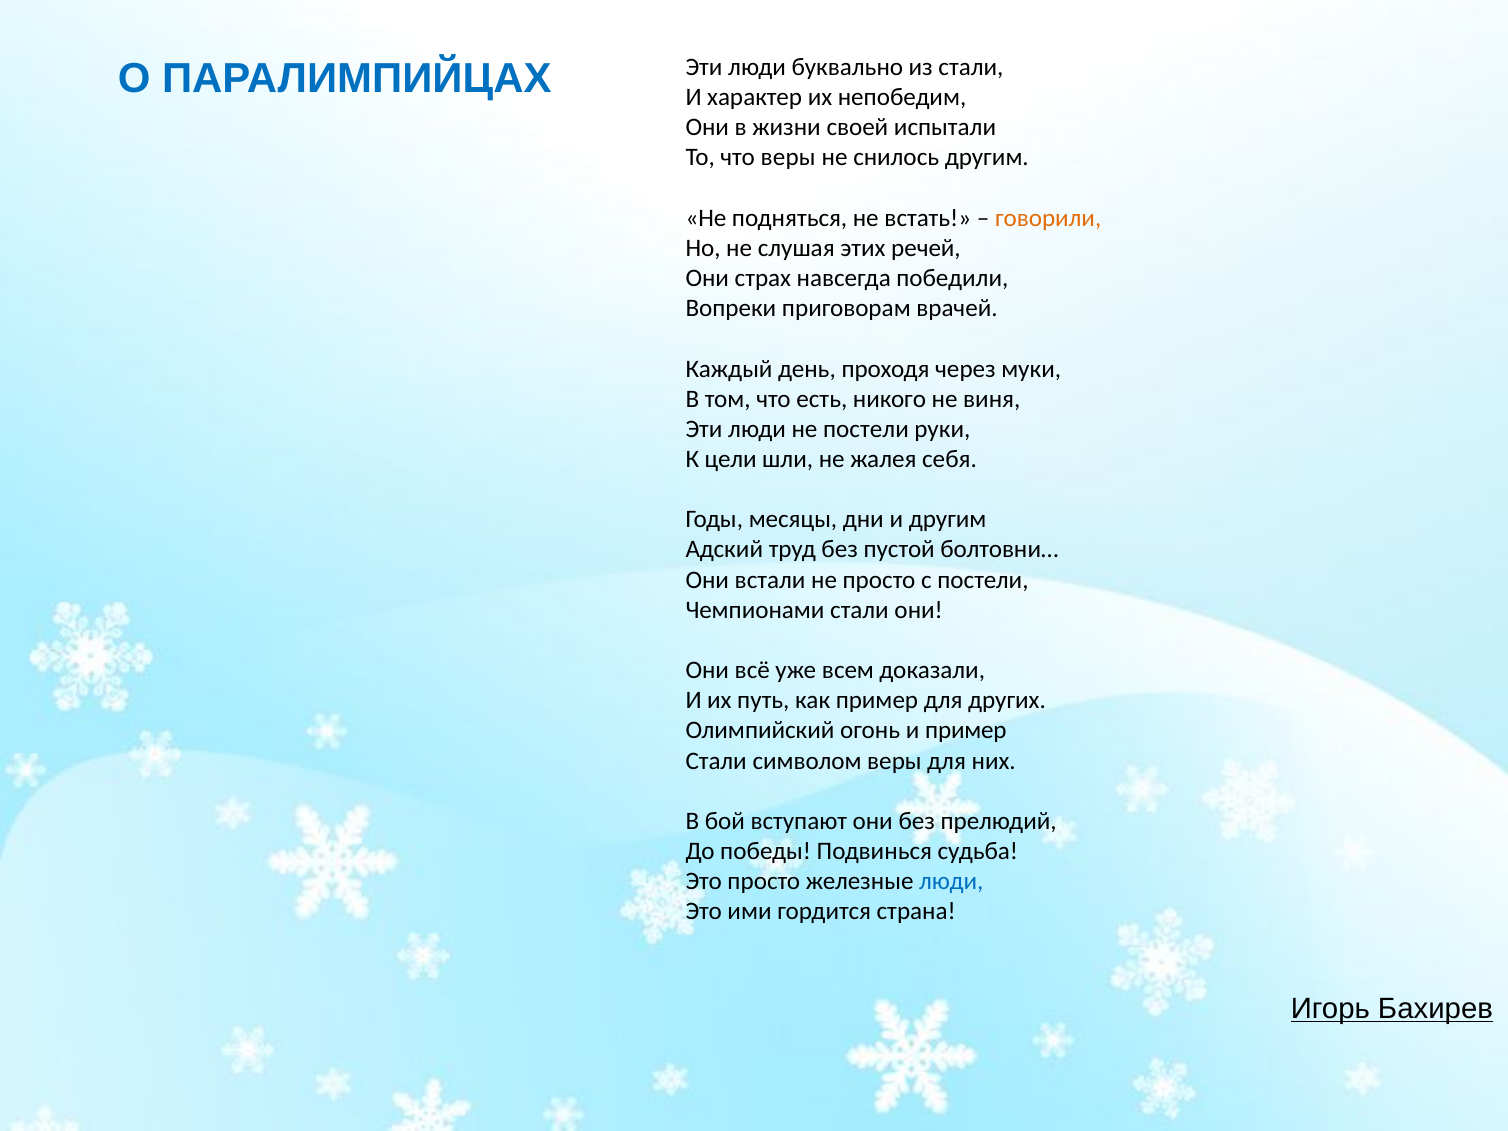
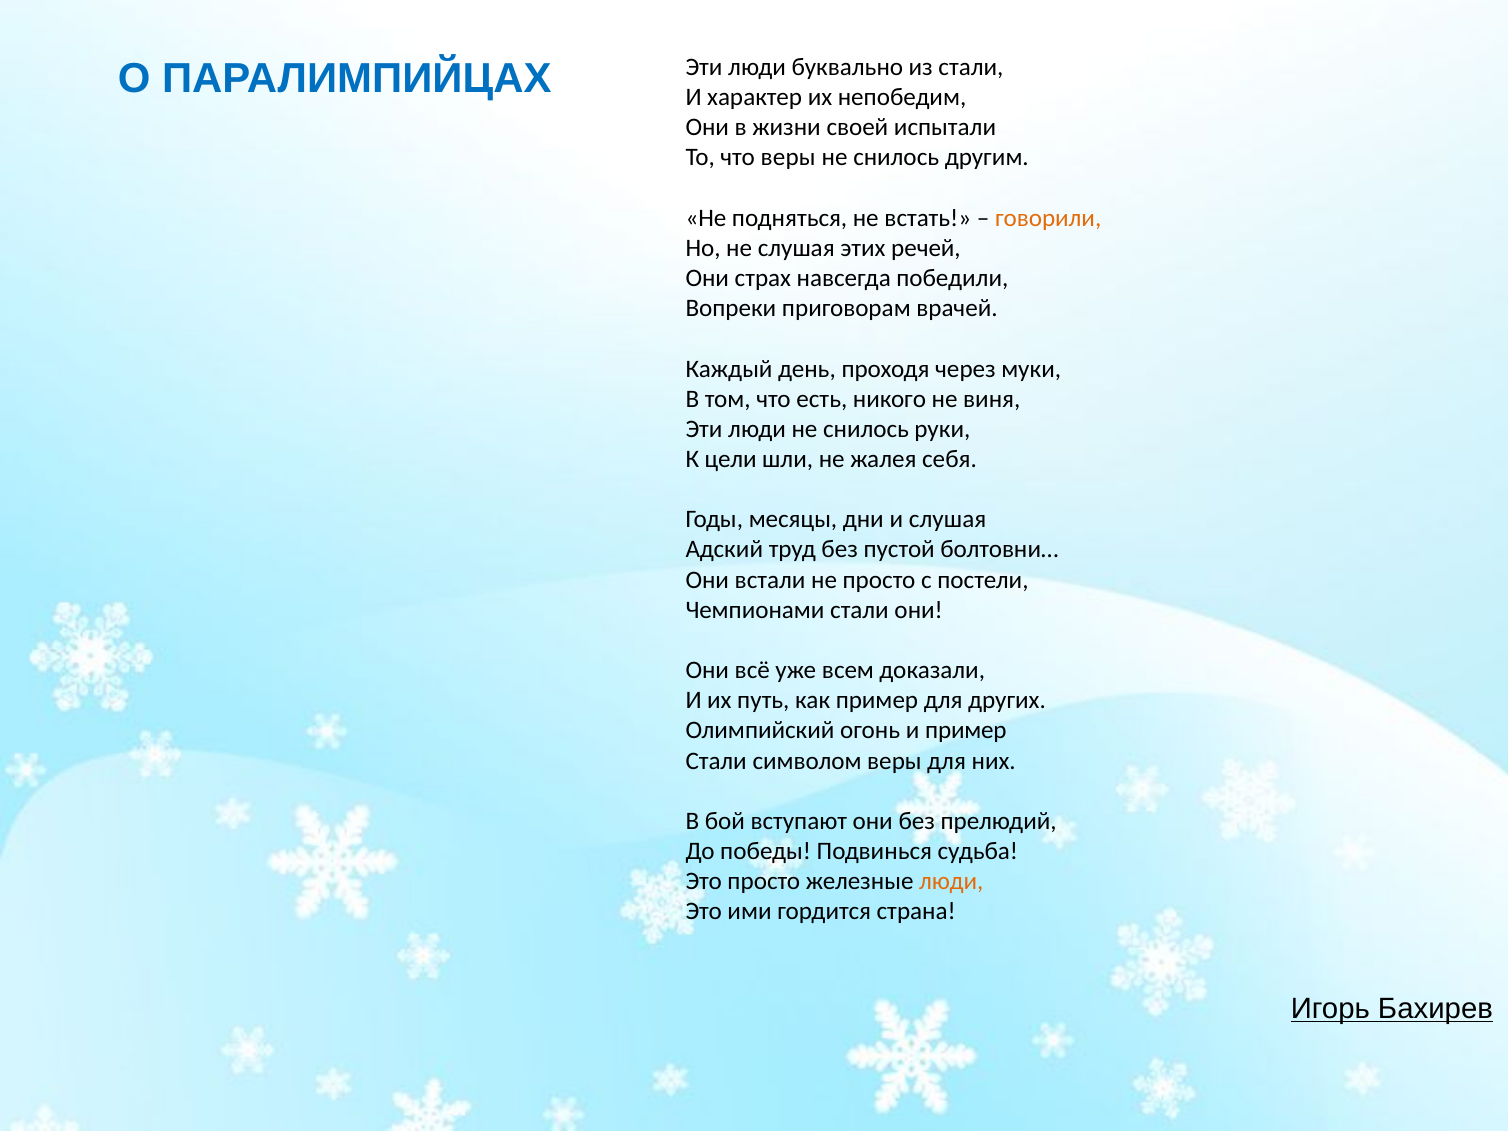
люди не постели: постели -> снилось
и другим: другим -> слушая
люди at (951, 881) colour: blue -> orange
